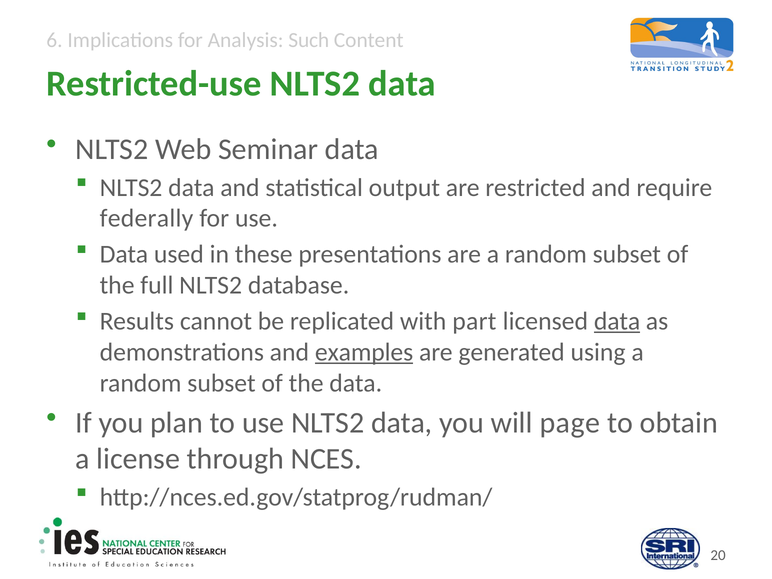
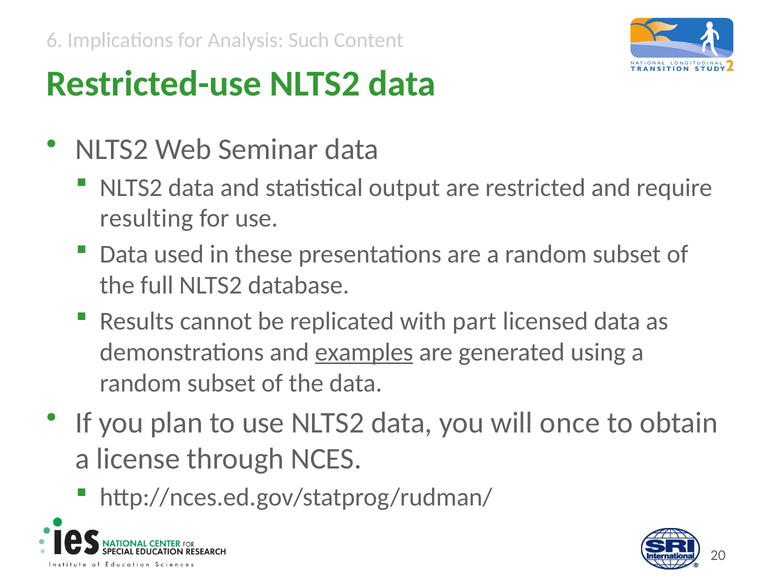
federally: federally -> resulting
data at (617, 321) underline: present -> none
page: page -> once
